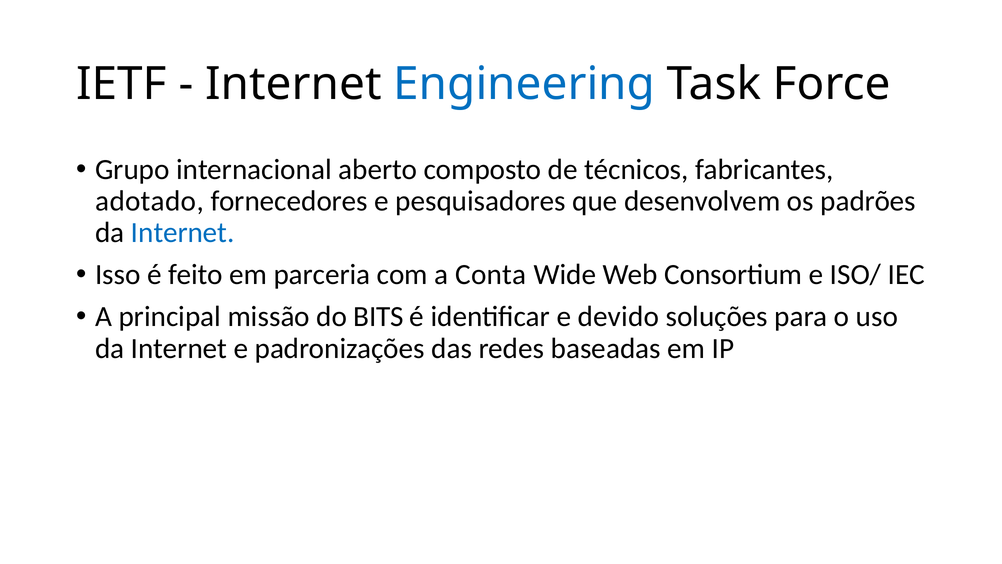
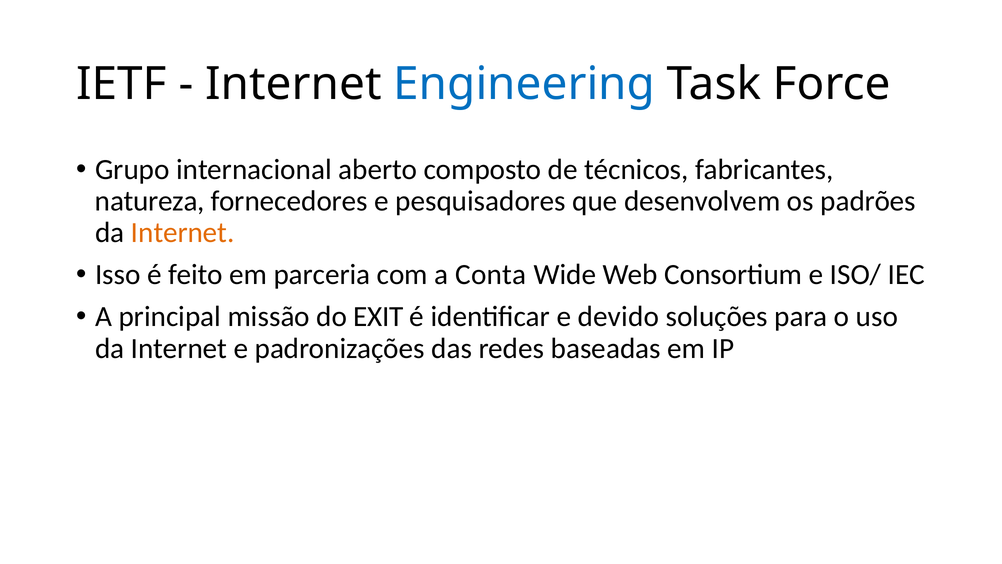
adotado: adotado -> natureza
Internet at (183, 233) colour: blue -> orange
BITS: BITS -> EXIT
